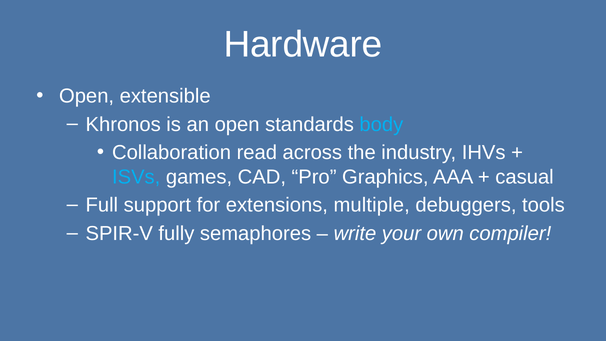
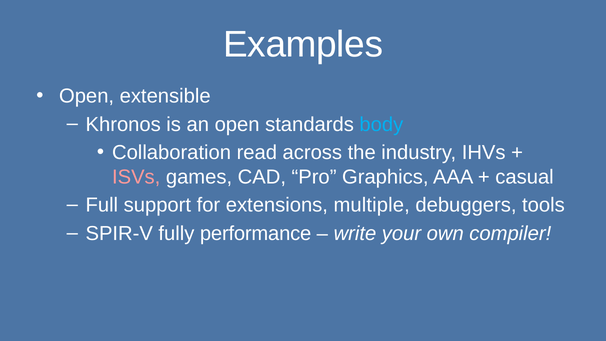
Hardware: Hardware -> Examples
ISVs colour: light blue -> pink
semaphores: semaphores -> performance
